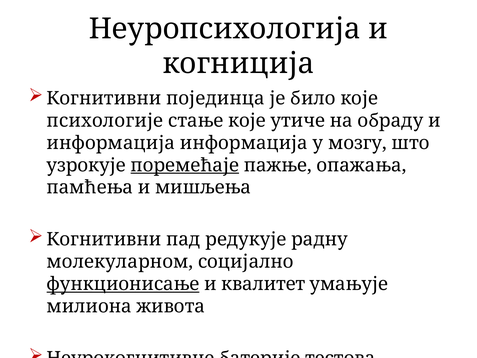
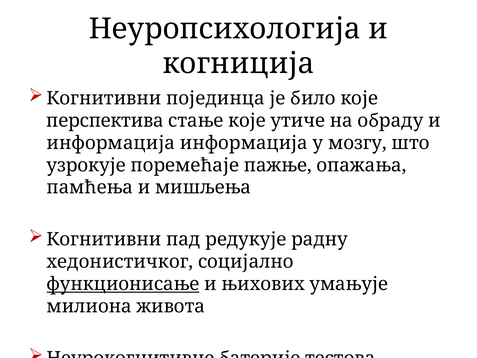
психологије: психологије -> перспектива
поремећаје underline: present -> none
молекуларном: молекуларном -> хедонистичког
квалитет: квалитет -> њихових
